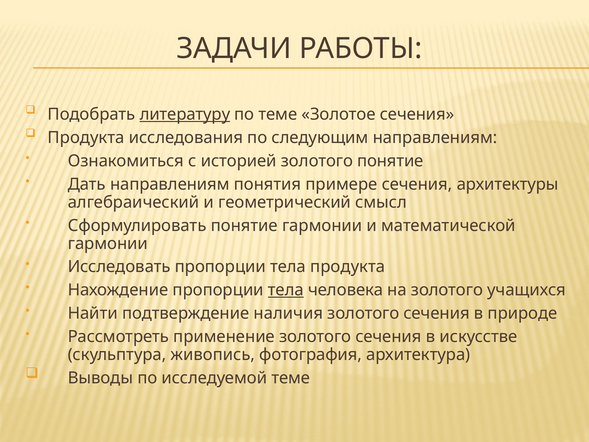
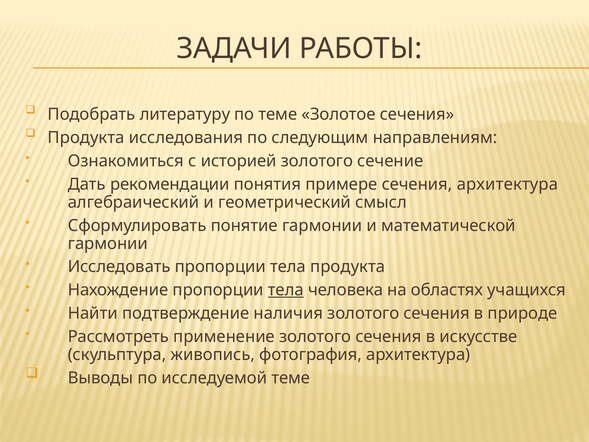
литературу underline: present -> none
золотого понятие: понятие -> сечение
Дать направлениям: направлениям -> рекомендации
сечения архитектуры: архитектуры -> архитектура
на золотого: золотого -> областях
